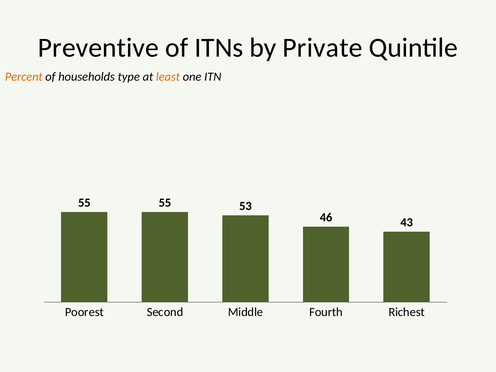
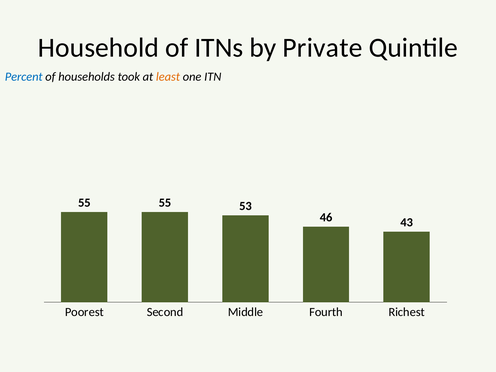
Preventive: Preventive -> Household
Percent colour: orange -> blue
type: type -> took
